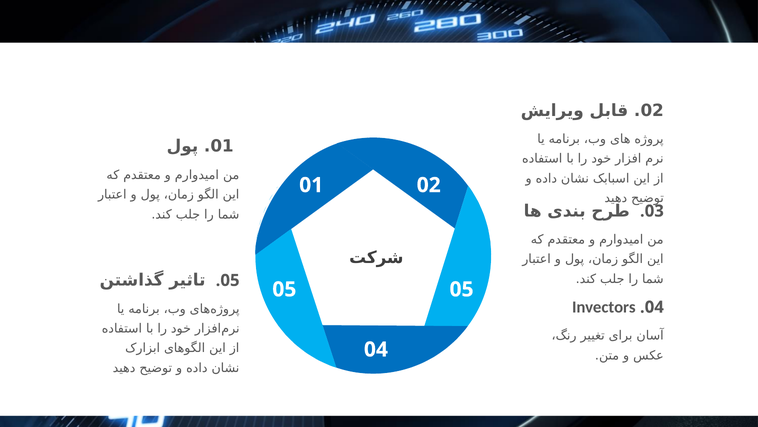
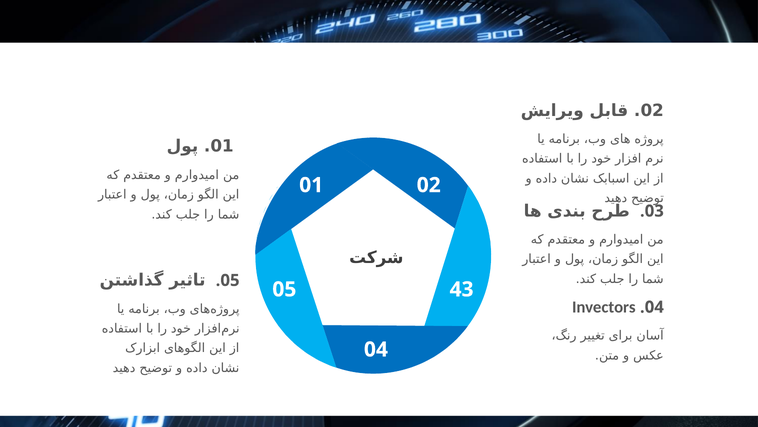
05 05: 05 -> 43
